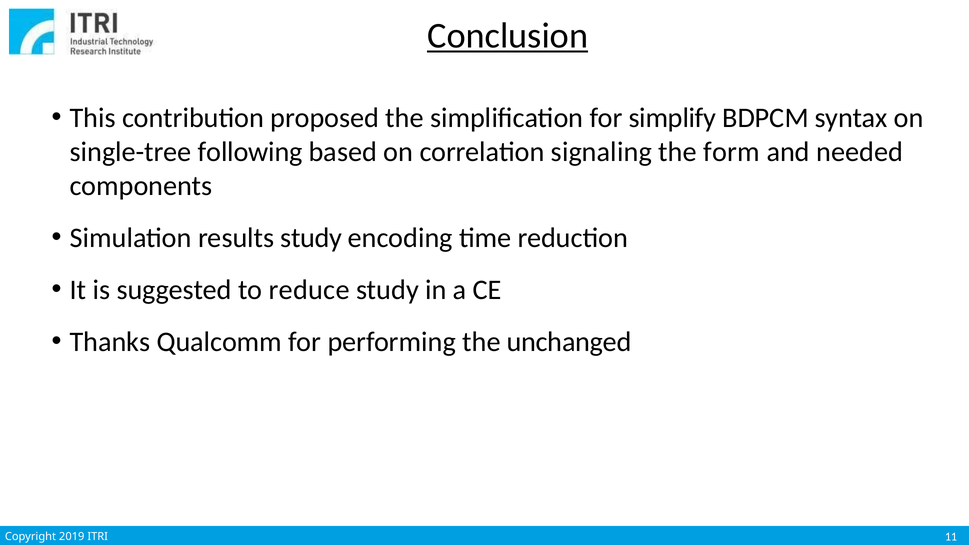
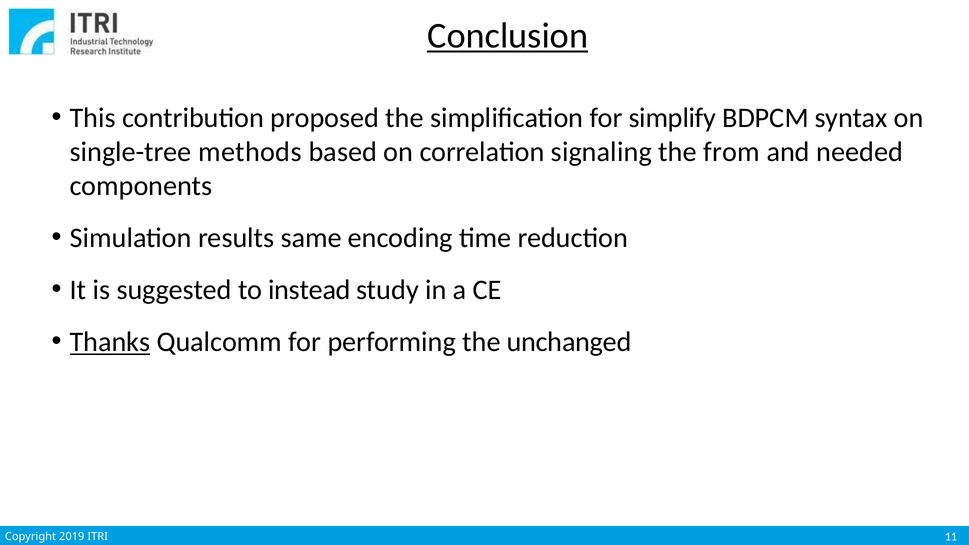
following: following -> methods
form: form -> from
results study: study -> same
reduce: reduce -> instead
Thanks underline: none -> present
